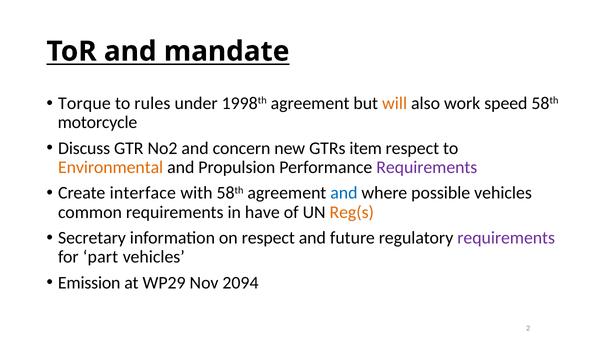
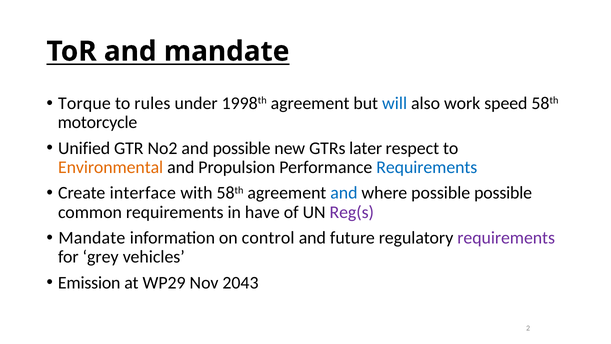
will colour: orange -> blue
Discuss: Discuss -> Unified
and concern: concern -> possible
item: item -> later
Requirements at (427, 167) colour: purple -> blue
possible vehicles: vehicles -> possible
Reg(s colour: orange -> purple
Secretary at (92, 238): Secretary -> Mandate
on respect: respect -> control
part: part -> grey
2094: 2094 -> 2043
